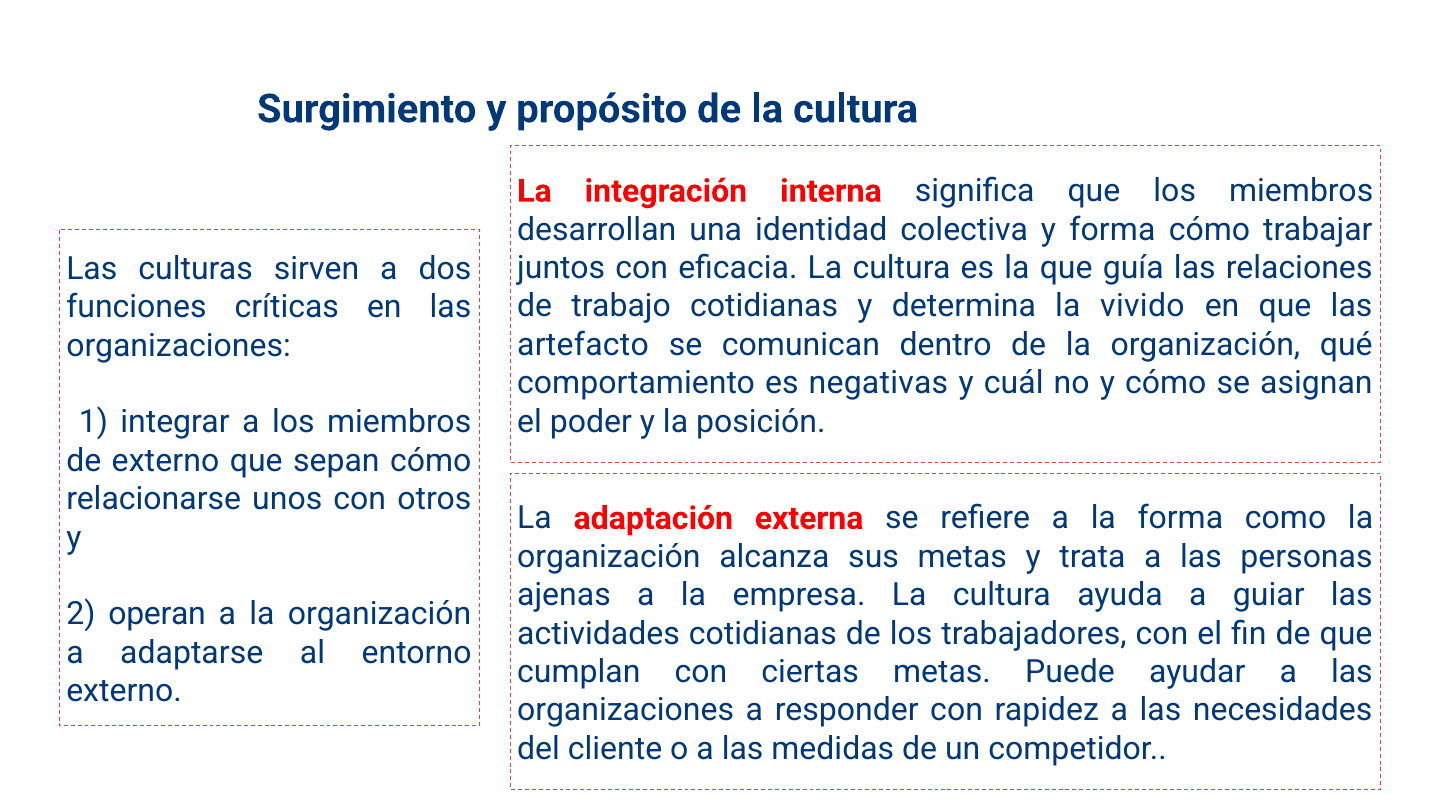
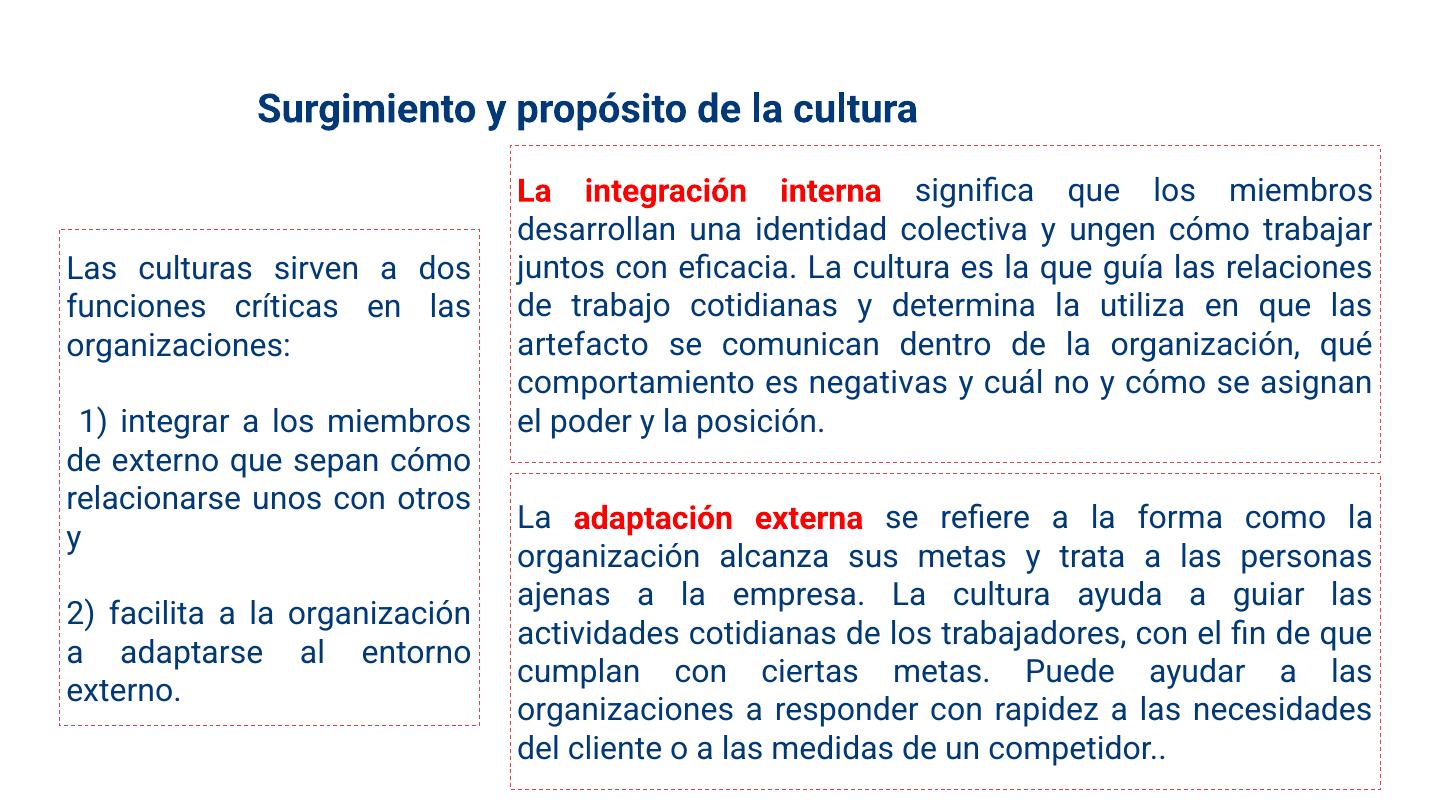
y forma: forma -> ungen
vivido: vivido -> utiliza
operan: operan -> facilita
